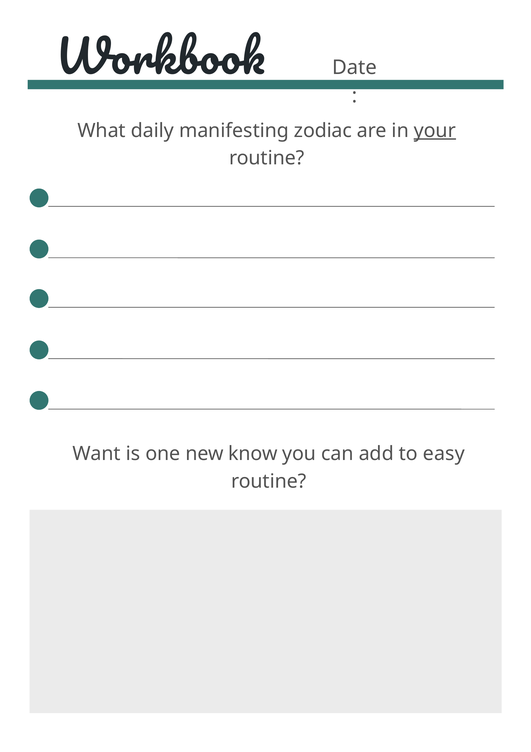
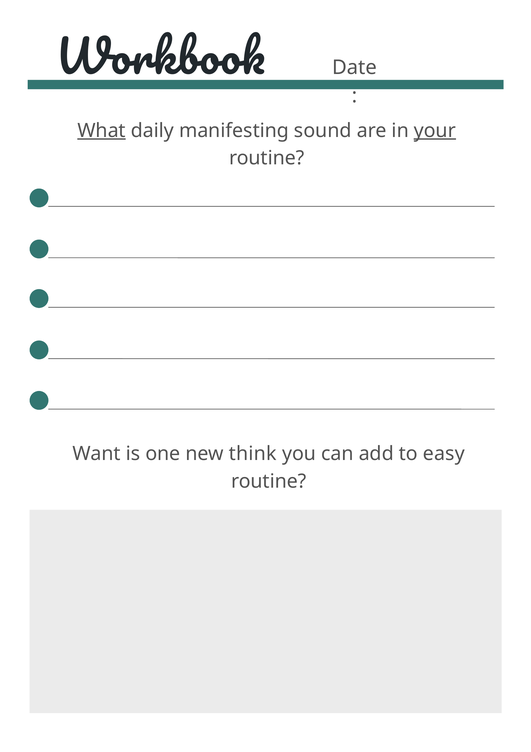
What underline: none -> present
zodiac: zodiac -> sound
know: know -> think
